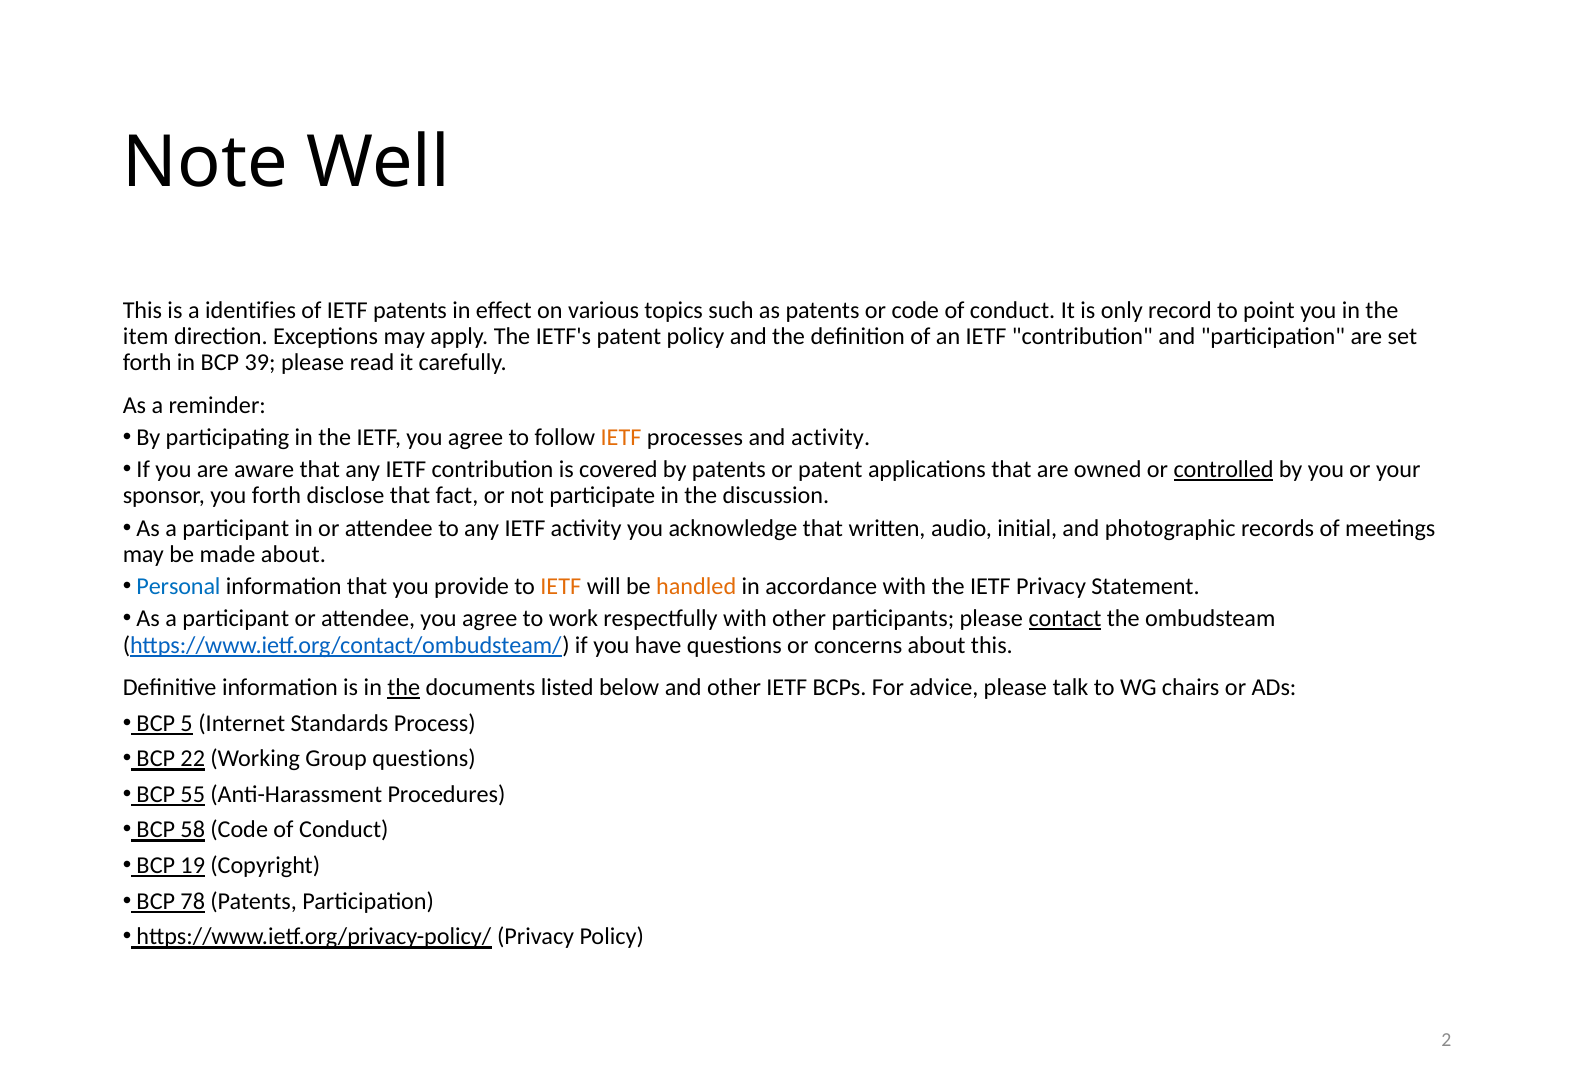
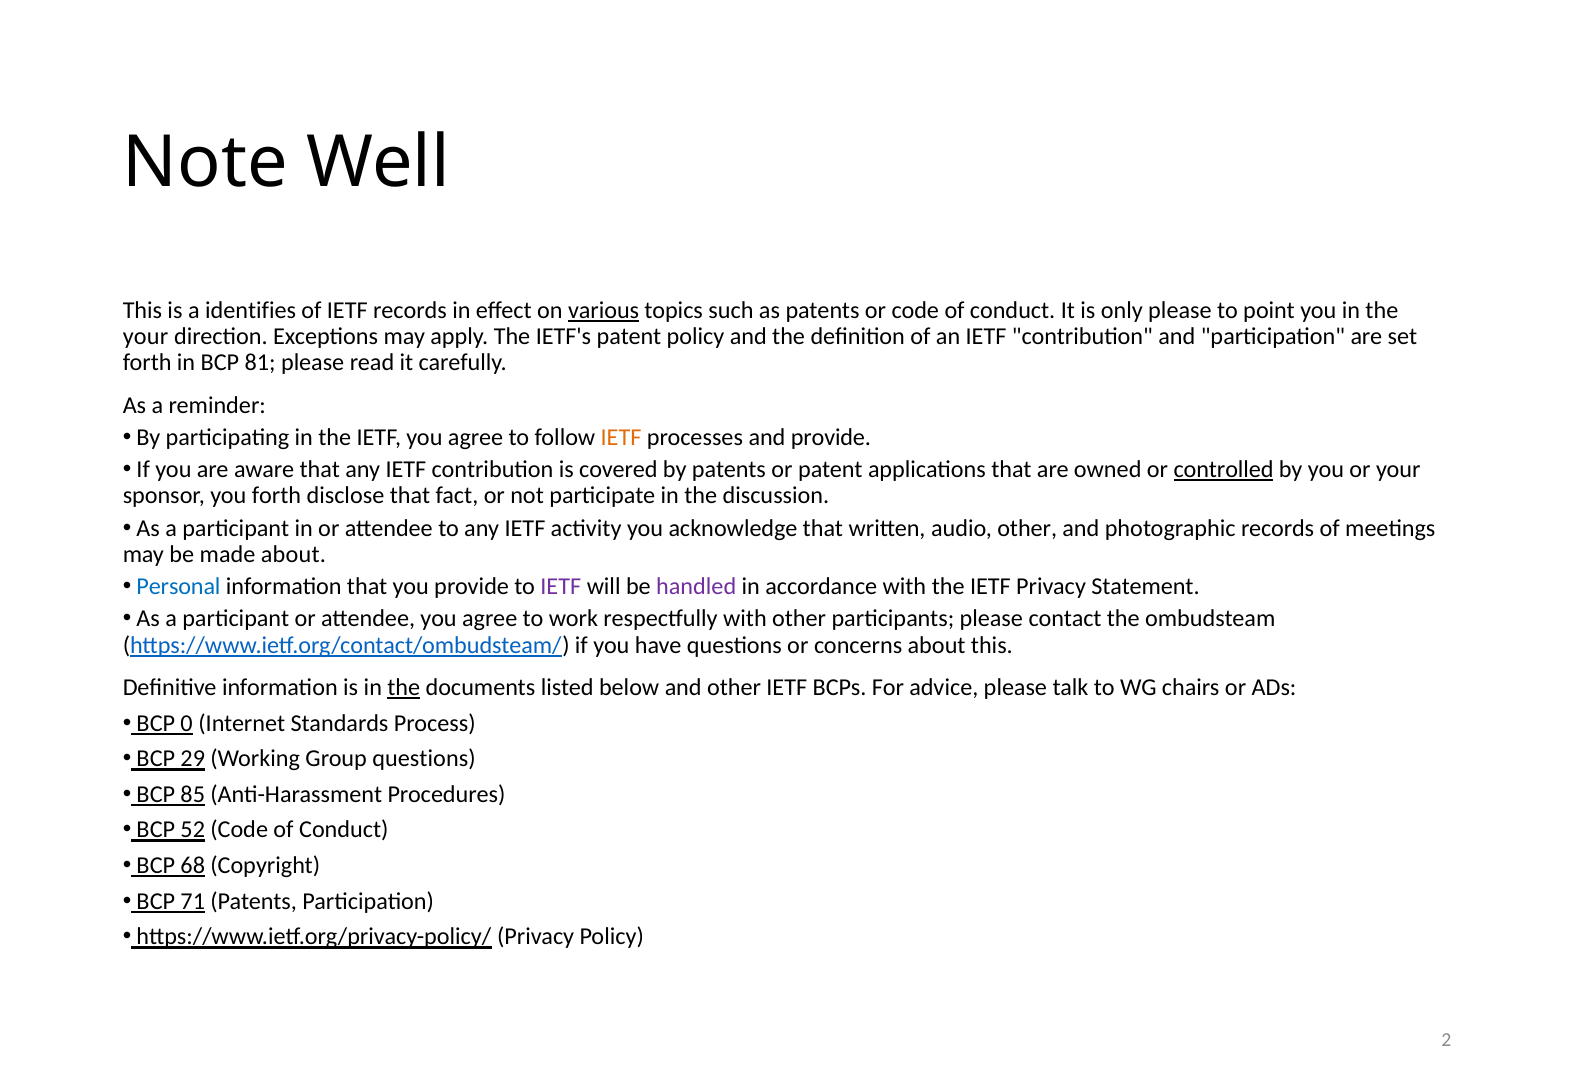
IETF patents: patents -> records
various underline: none -> present
only record: record -> please
item at (146, 336): item -> your
39: 39 -> 81
and activity: activity -> provide
audio initial: initial -> other
IETF at (561, 586) colour: orange -> purple
handled colour: orange -> purple
contact underline: present -> none
5: 5 -> 0
22: 22 -> 29
55: 55 -> 85
58: 58 -> 52
19: 19 -> 68
78: 78 -> 71
